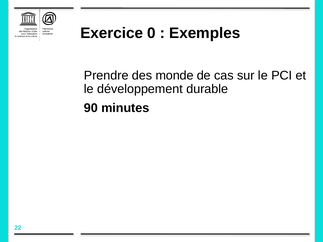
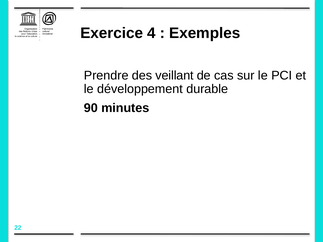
0: 0 -> 4
monde: monde -> veillant
